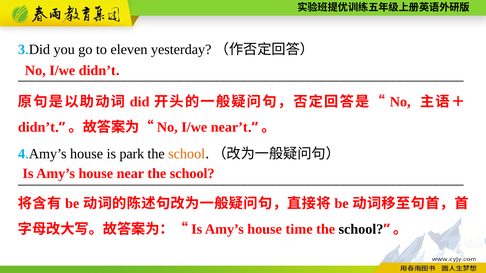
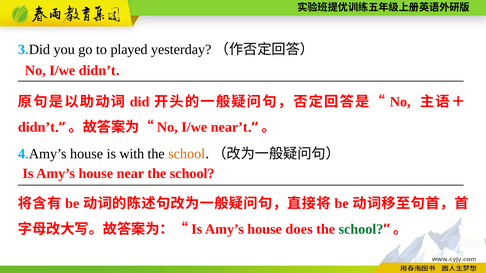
eleven: eleven -> played
park: park -> with
time: time -> does
school at (361, 229) colour: black -> green
